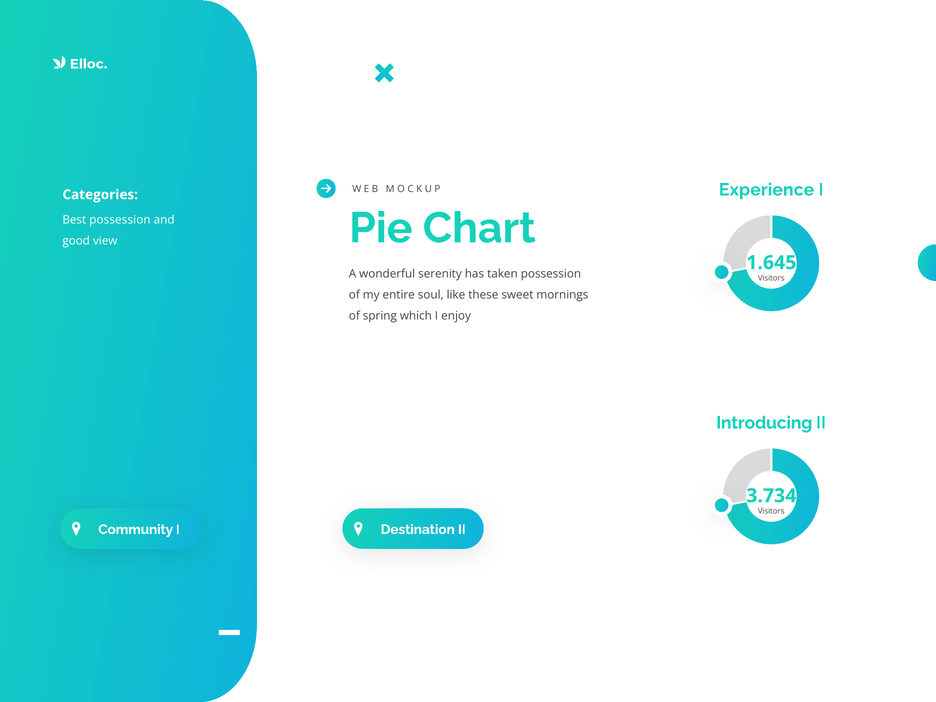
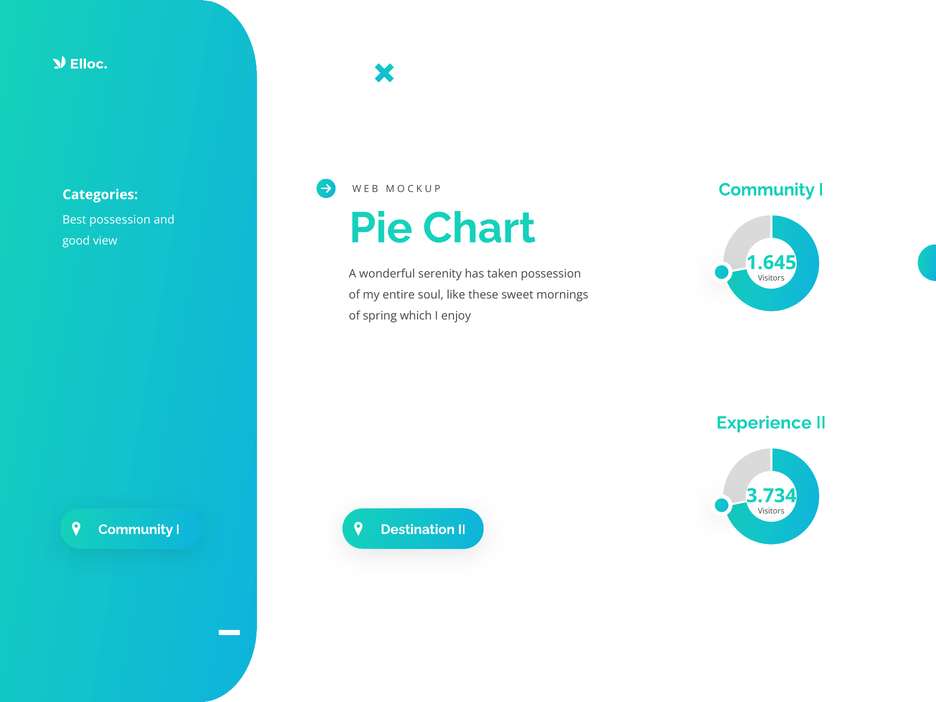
Experience at (767, 190): Experience -> Community
Introducing: Introducing -> Experience
